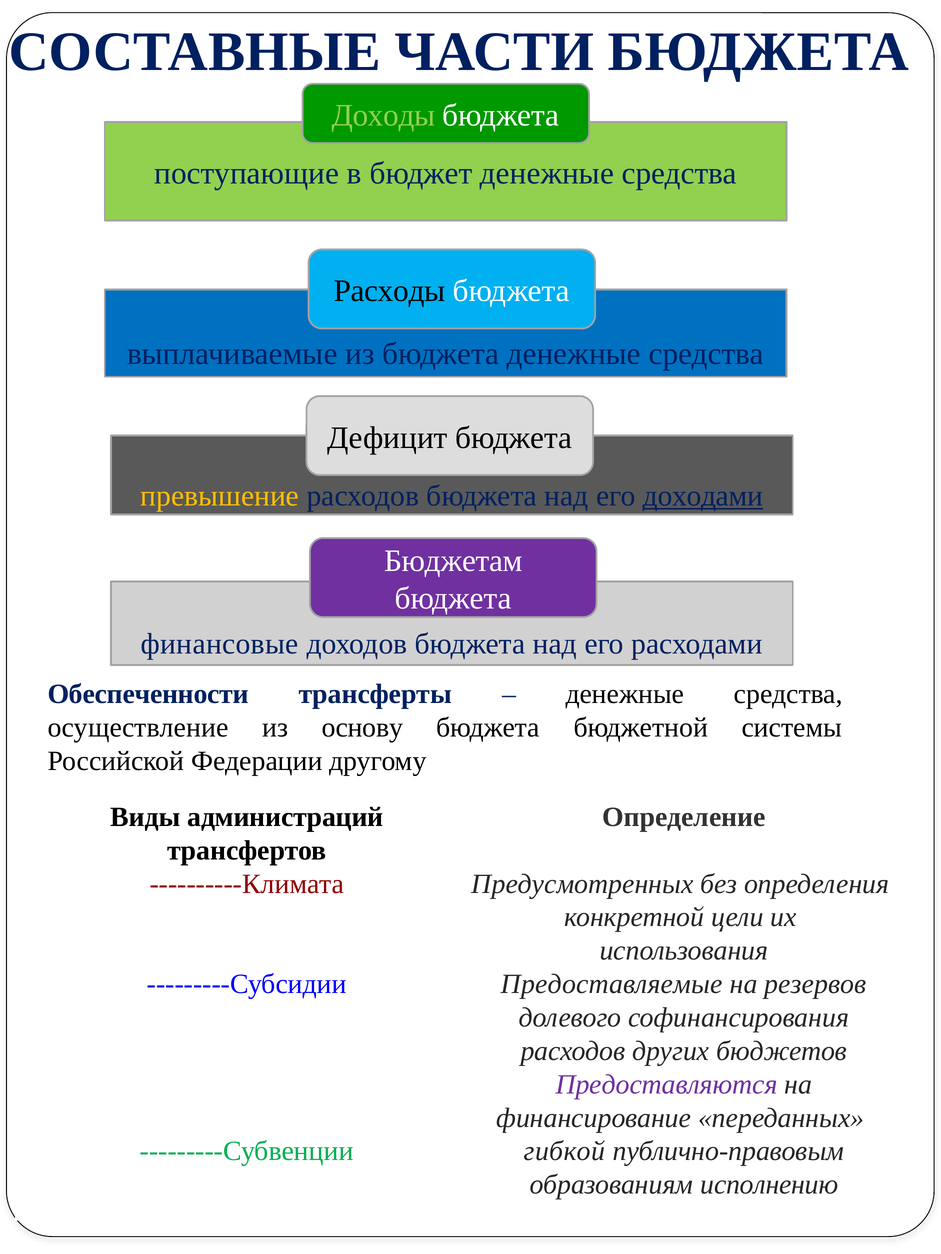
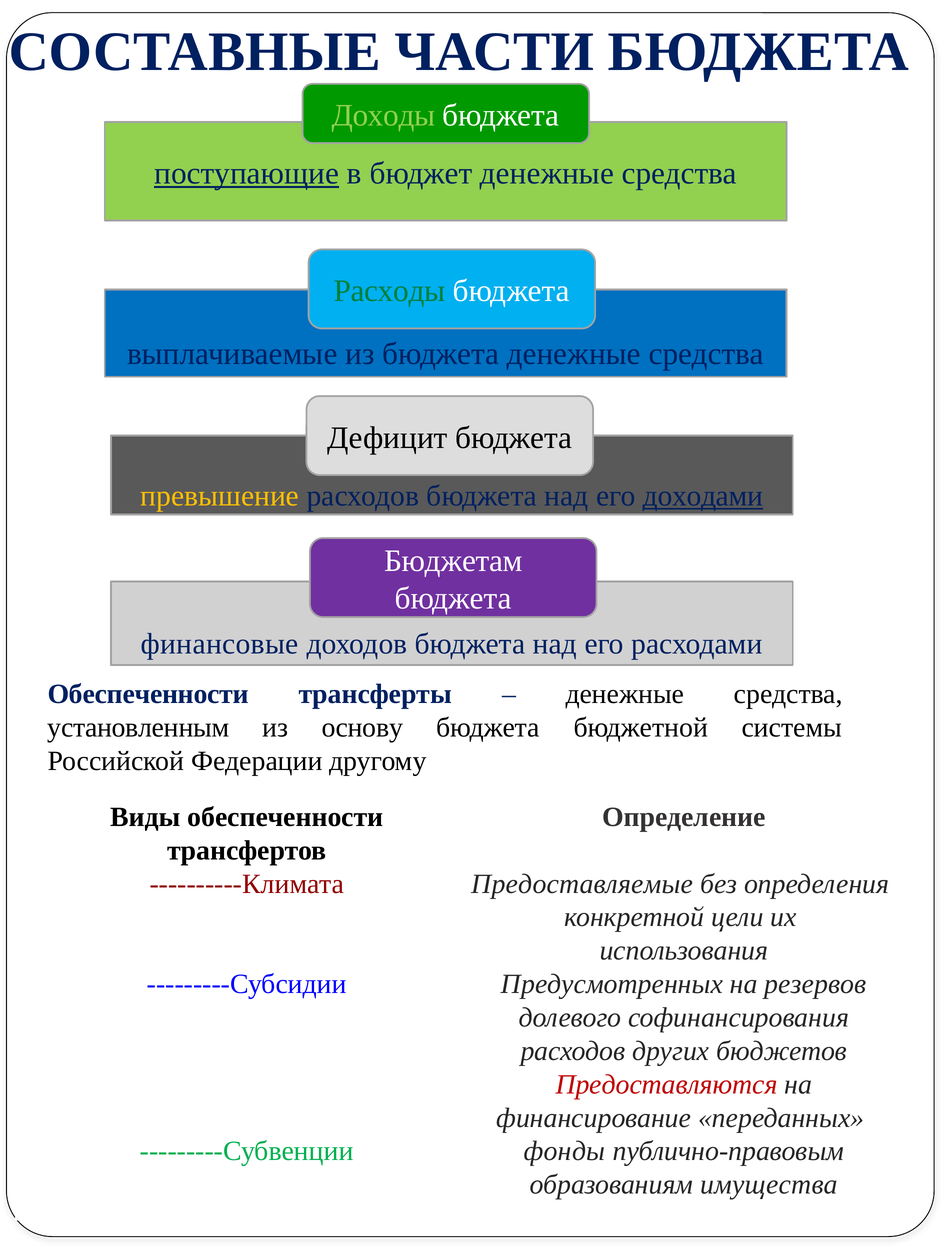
поступающие underline: none -> present
Расходы colour: black -> green
осуществление: осуществление -> установленным
Виды администраций: администраций -> обеспеченности
Предусмотренных: Предусмотренных -> Предоставляемые
Предоставляемые: Предоставляемые -> Предусмотренных
Предоставляются colour: purple -> red
гибкой: гибкой -> фонды
исполнению: исполнению -> имущества
